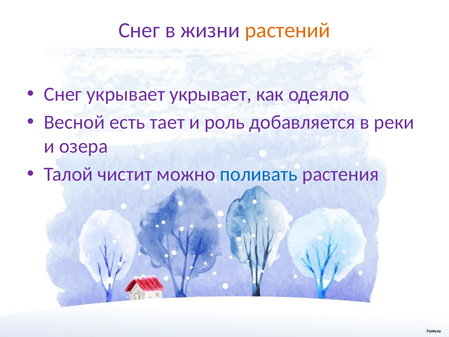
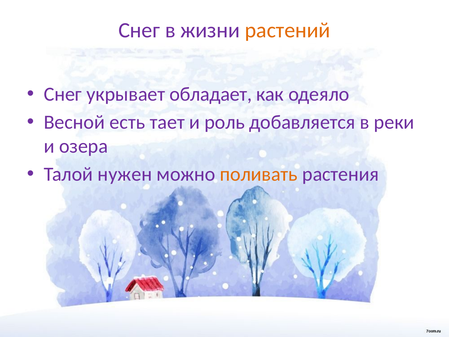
укрывает укрывает: укрывает -> обладает
чистит: чистит -> нужен
поливать colour: blue -> orange
